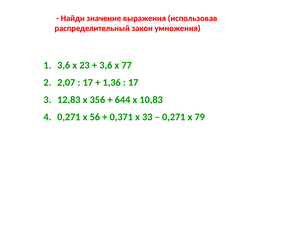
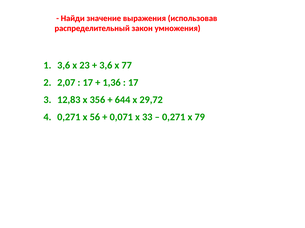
10,83: 10,83 -> 29,72
0,371: 0,371 -> 0,071
